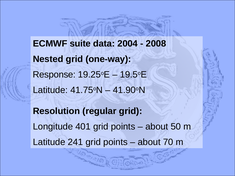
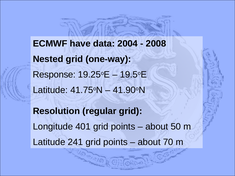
suite: suite -> have
